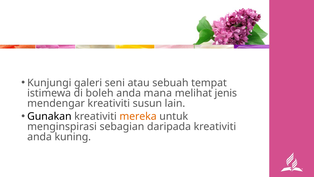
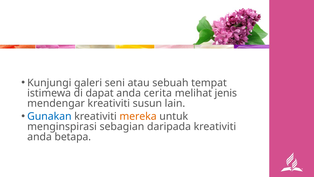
boleh: boleh -> dapat
mana: mana -> cerita
Gunakan colour: black -> blue
kuning: kuning -> betapa
